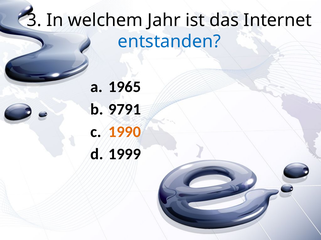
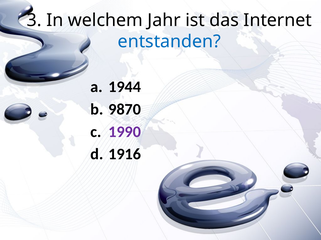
1965: 1965 -> 1944
9791: 9791 -> 9870
1990 colour: orange -> purple
1999: 1999 -> 1916
